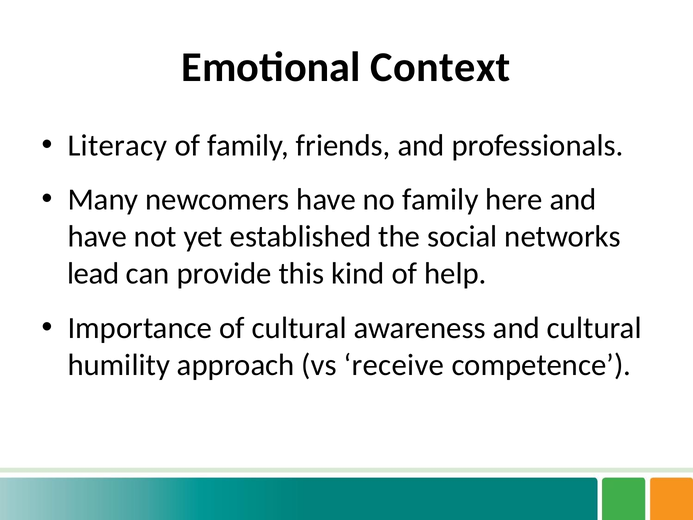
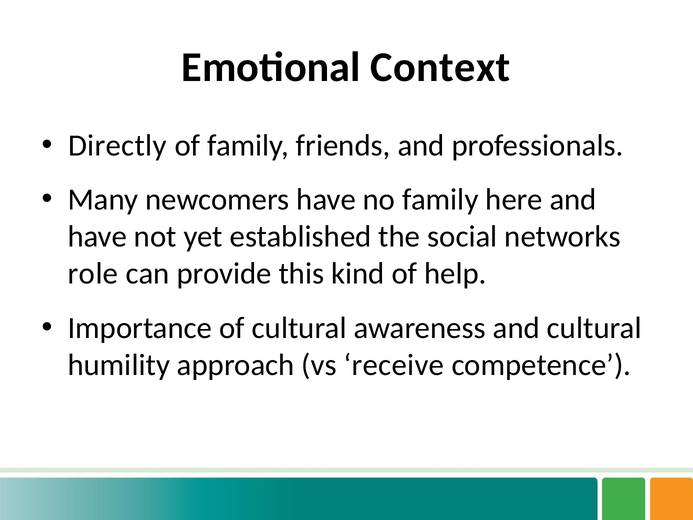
Literacy: Literacy -> Directly
lead: lead -> role
